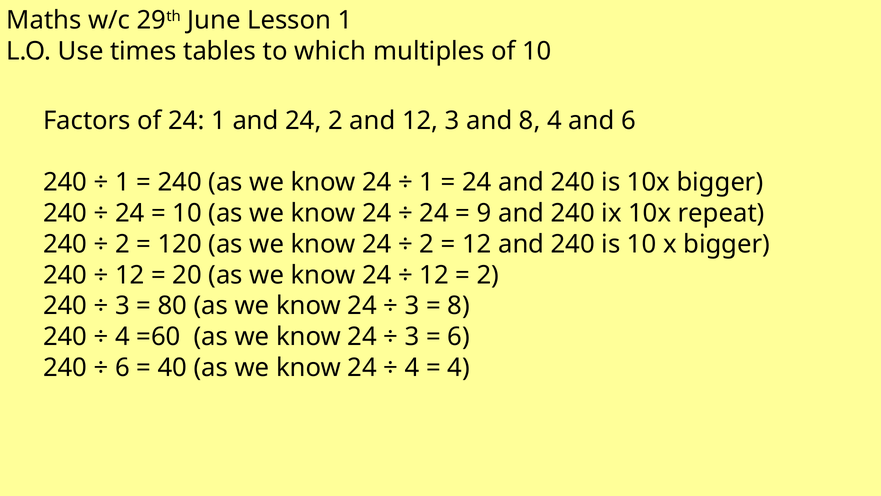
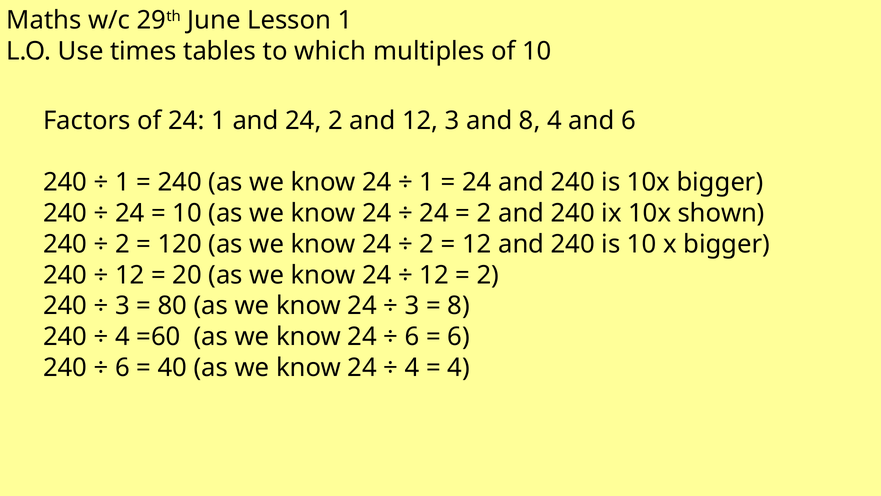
9 at (484, 213): 9 -> 2
repeat: repeat -> shown
3 at (412, 336): 3 -> 6
